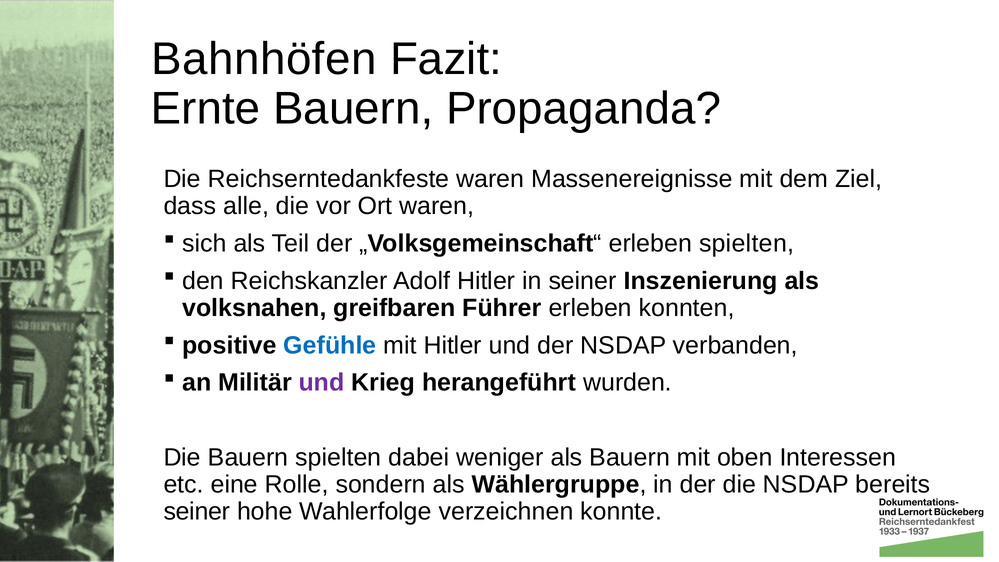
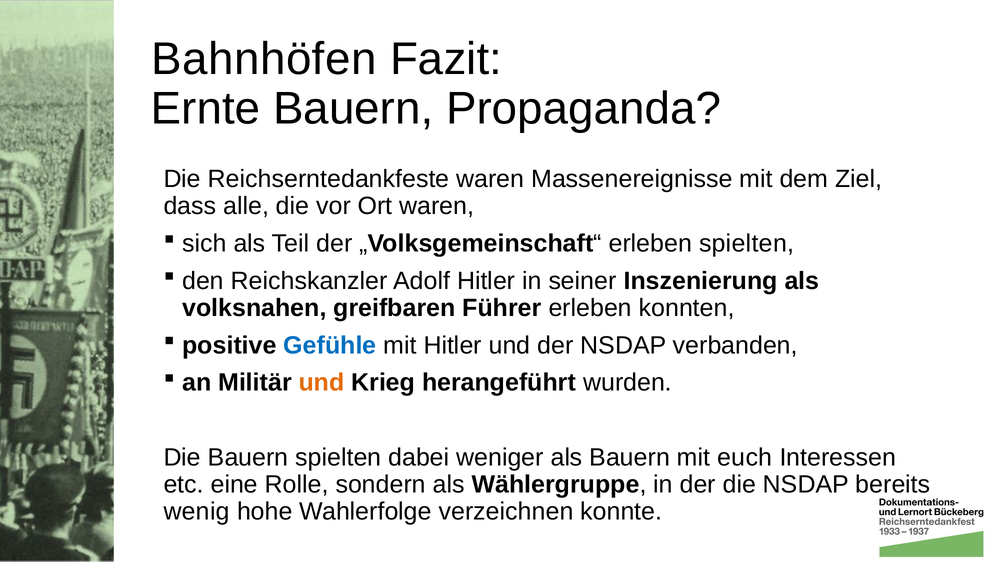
und at (322, 383) colour: purple -> orange
oben: oben -> euch
seiner at (197, 511): seiner -> wenig
